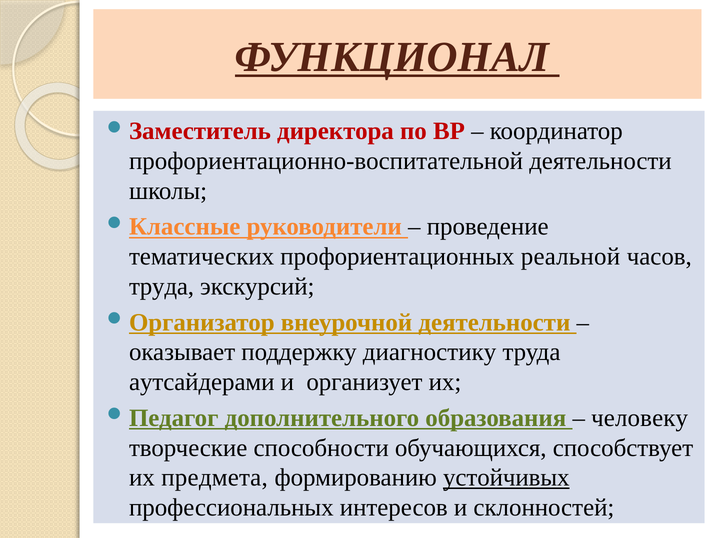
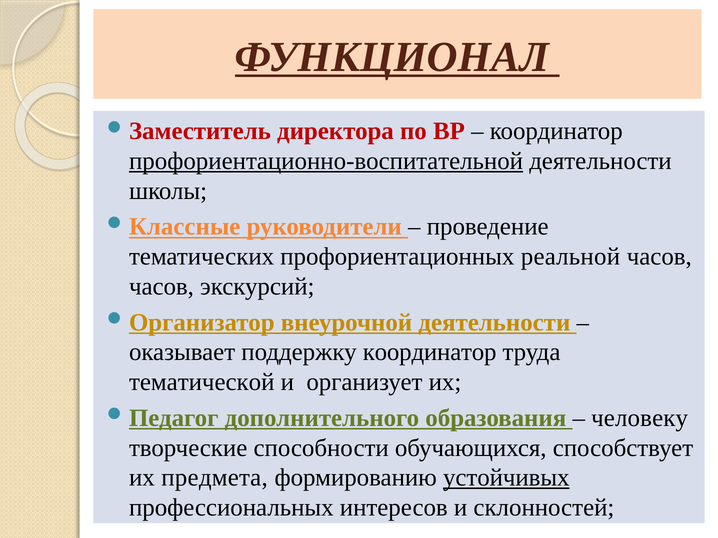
профориентационно-воспитательной underline: none -> present
труда at (162, 287): труда -> часов
поддержку диагностику: диагностику -> координатор
аутсайдерами: аутсайдерами -> тематической
